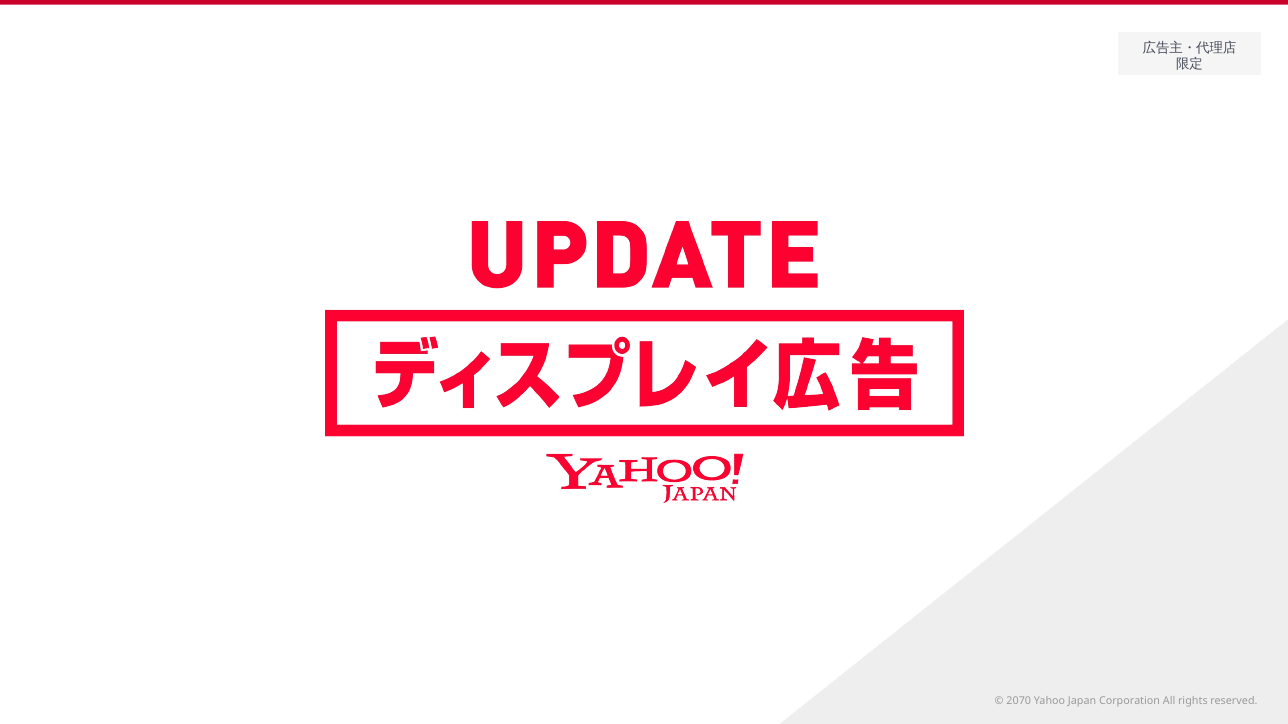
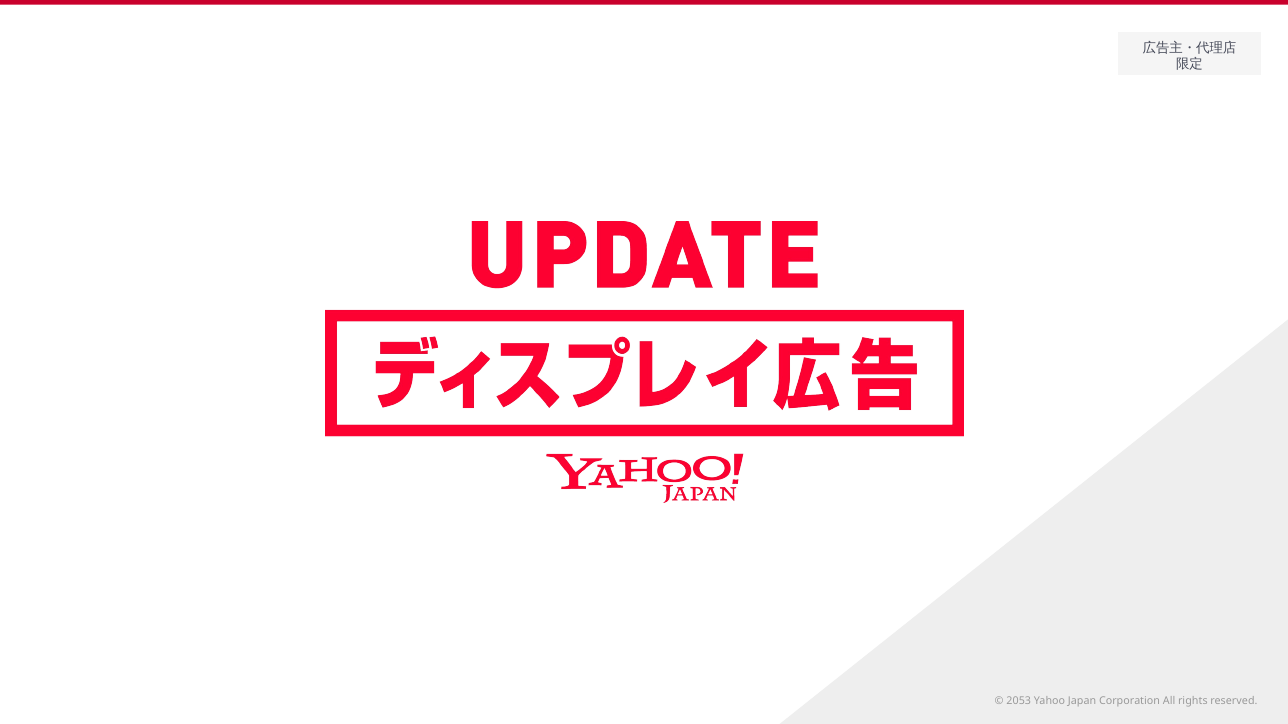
2070: 2070 -> 2053
